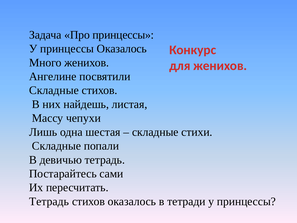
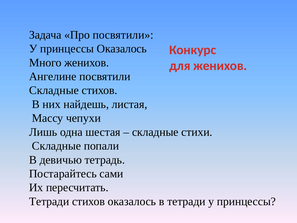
Про принцессы: принцессы -> посвятили
Тетрадь at (49, 201): Тетрадь -> Тетради
